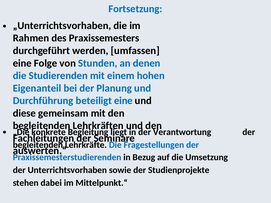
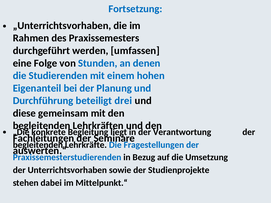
beteiligt eine: eine -> drei
